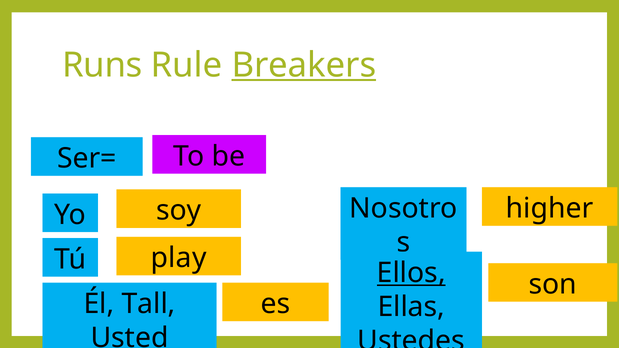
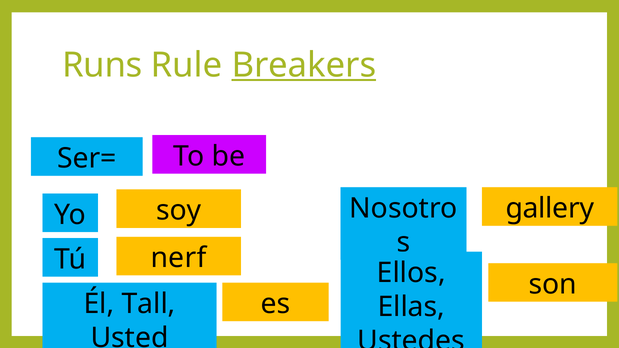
higher: higher -> gallery
play: play -> nerf
Ellos underline: present -> none
